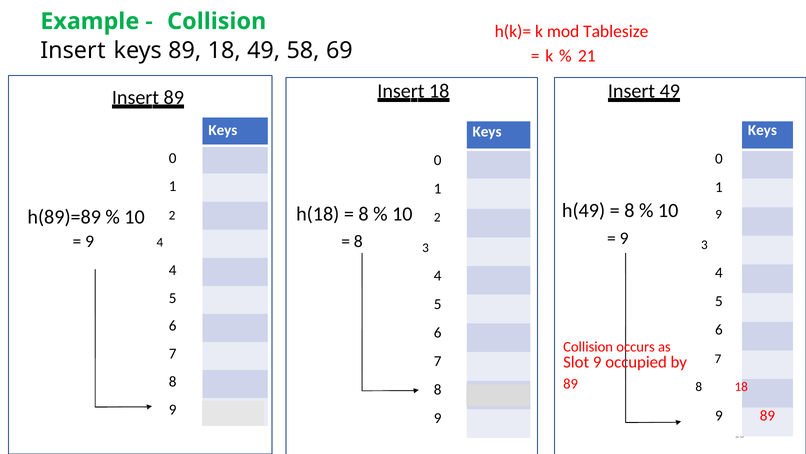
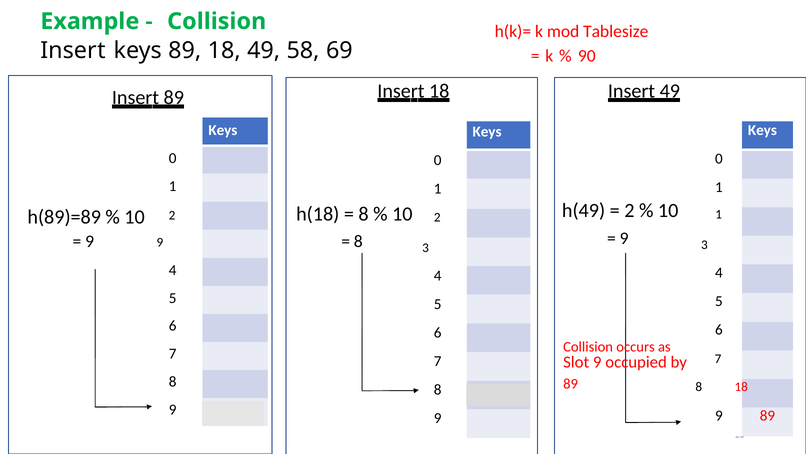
21: 21 -> 90
8 at (629, 210): 8 -> 2
10 9: 9 -> 1
9 4: 4 -> 9
